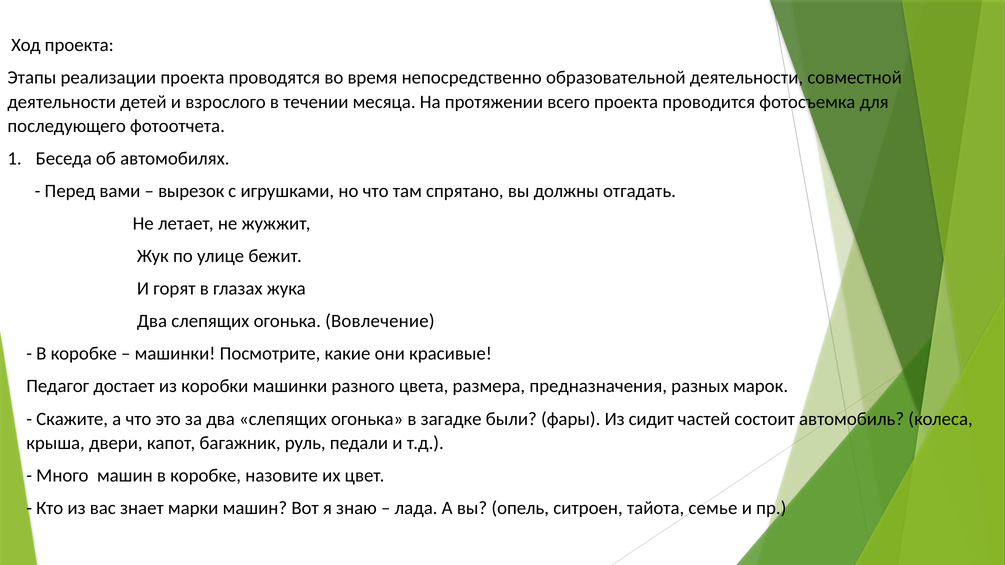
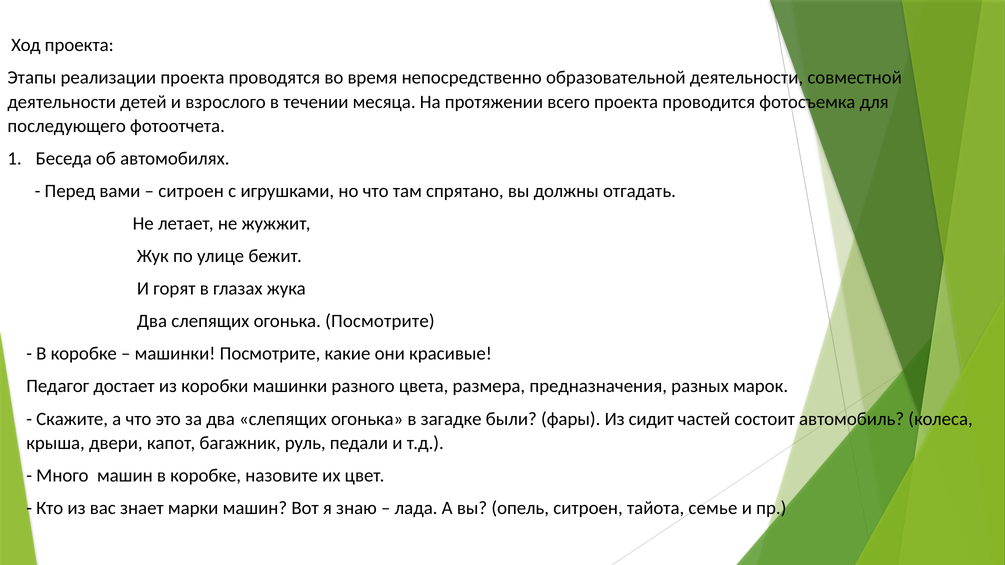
вырезок at (191, 191): вырезок -> ситроен
огонька Вовлечение: Вовлечение -> Посмотрите
